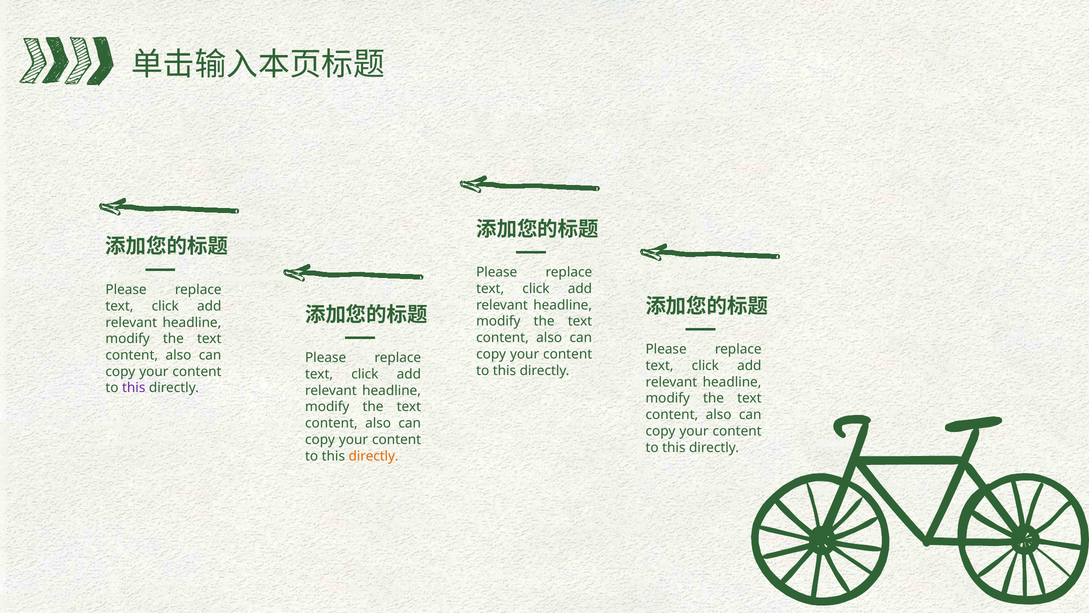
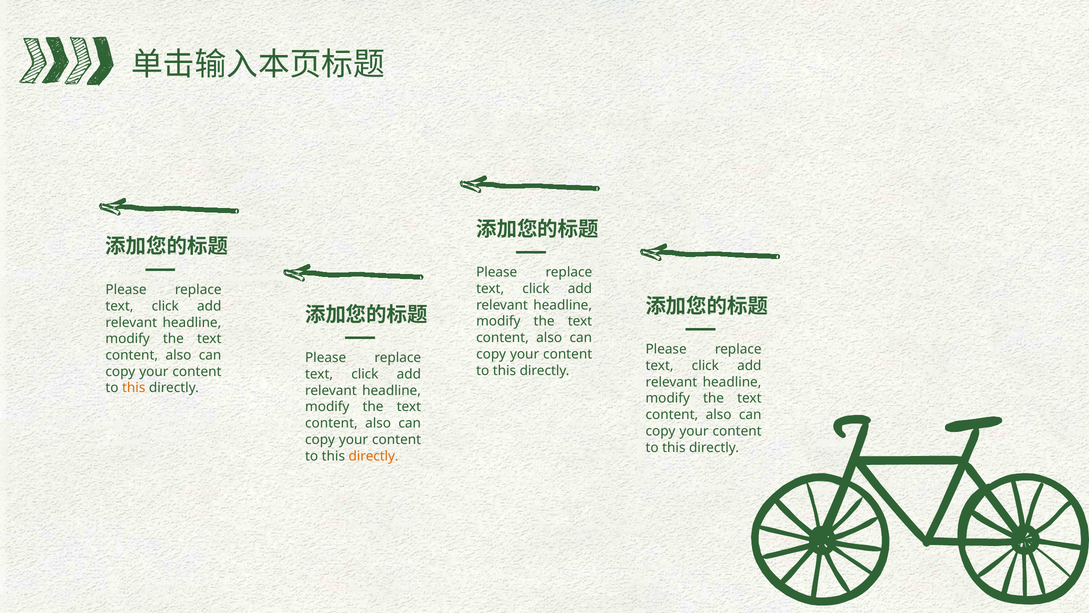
this at (134, 388) colour: purple -> orange
